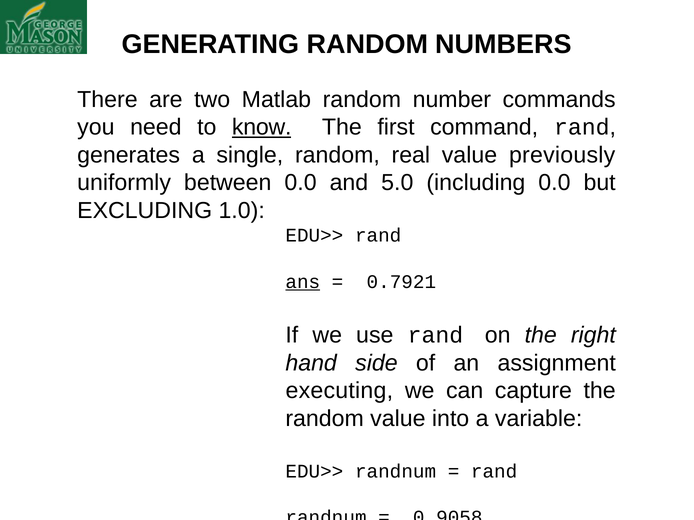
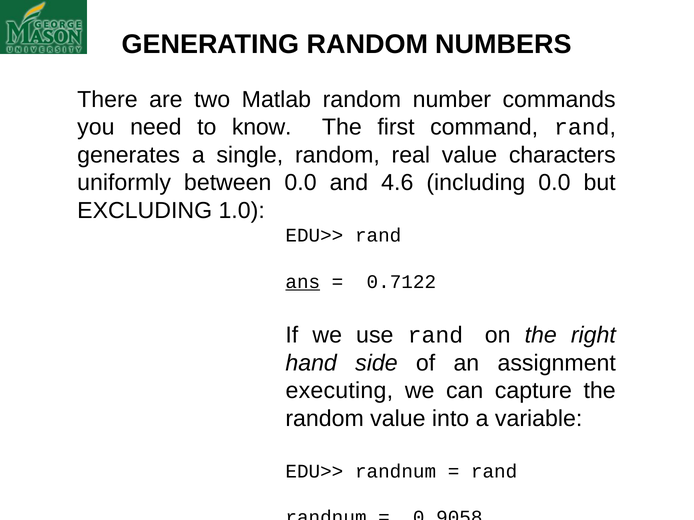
know underline: present -> none
previously: previously -> characters
5.0: 5.0 -> 4.6
0.7921: 0.7921 -> 0.7122
